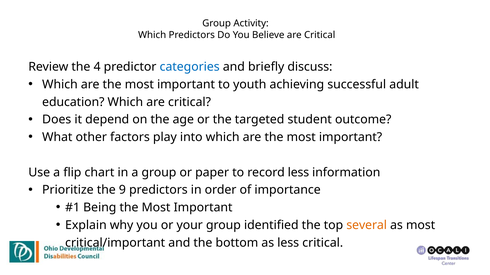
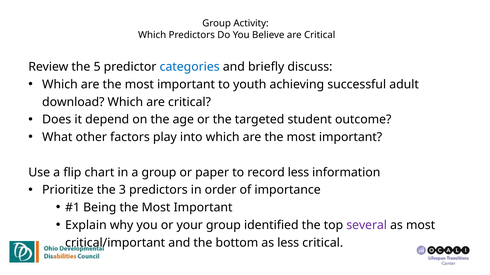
4: 4 -> 5
education: education -> download
9: 9 -> 3
several colour: orange -> purple
